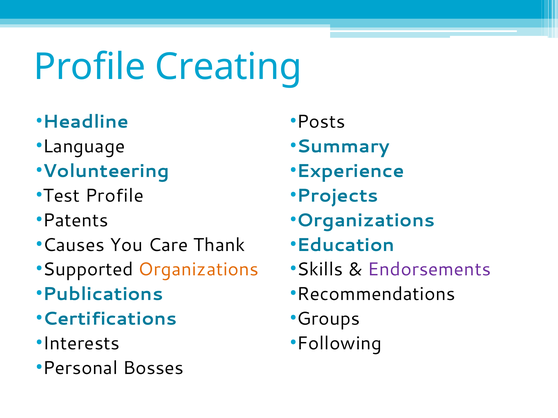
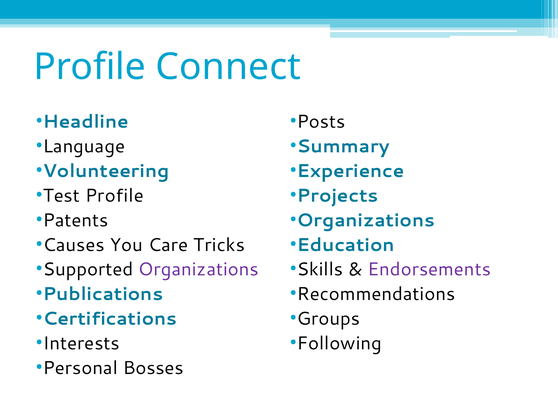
Creating: Creating -> Connect
Thank: Thank -> Tricks
Organizations at (199, 270) colour: orange -> purple
